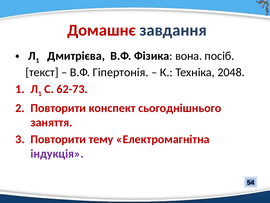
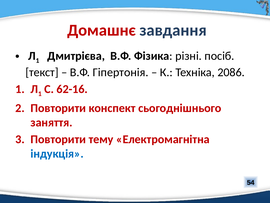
вона: вона -> різні
2048: 2048 -> 2086
62-73: 62-73 -> 62-16
індукція colour: purple -> blue
